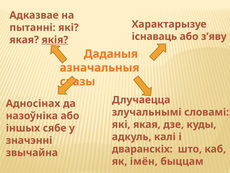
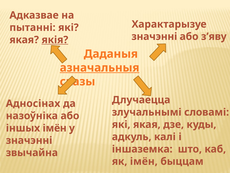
існаваць at (154, 36): існаваць -> значэнні
азначальныя underline: none -> present
іншых сябе: сябе -> імён
дваранскіх: дваранскіх -> іншаземка
